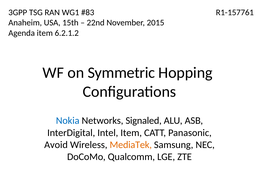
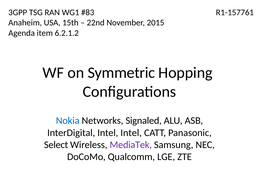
Intel Item: Item -> Intel
Avoid: Avoid -> Select
MediaTek colour: orange -> purple
